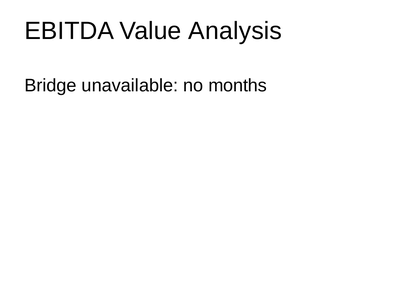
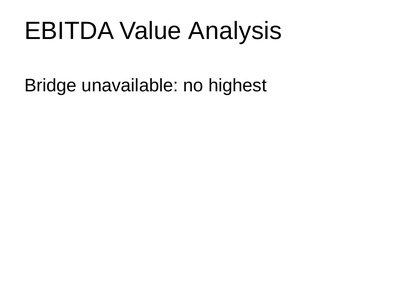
months: months -> highest
